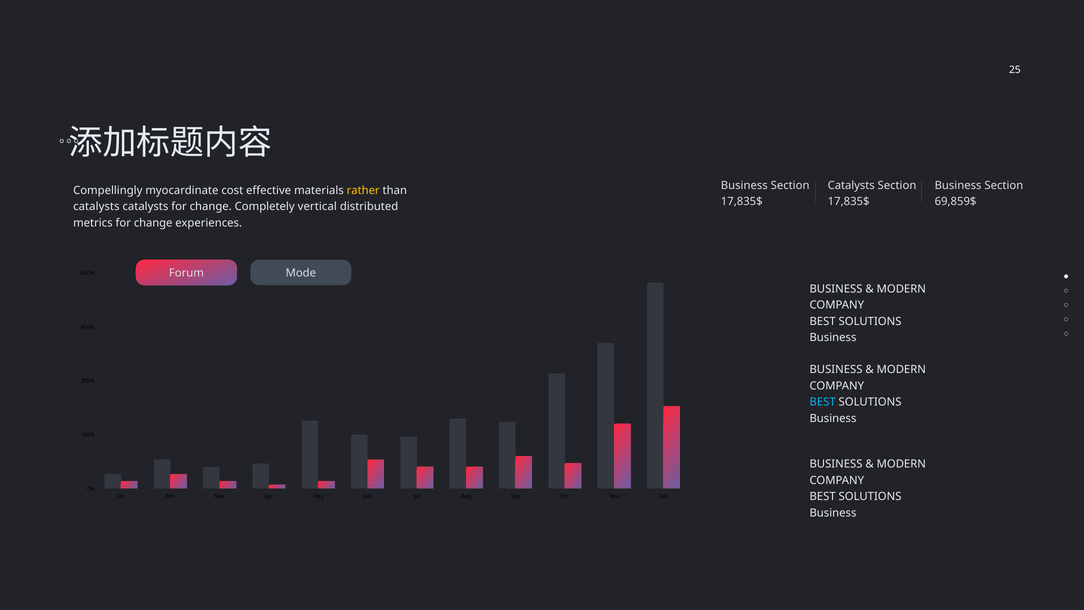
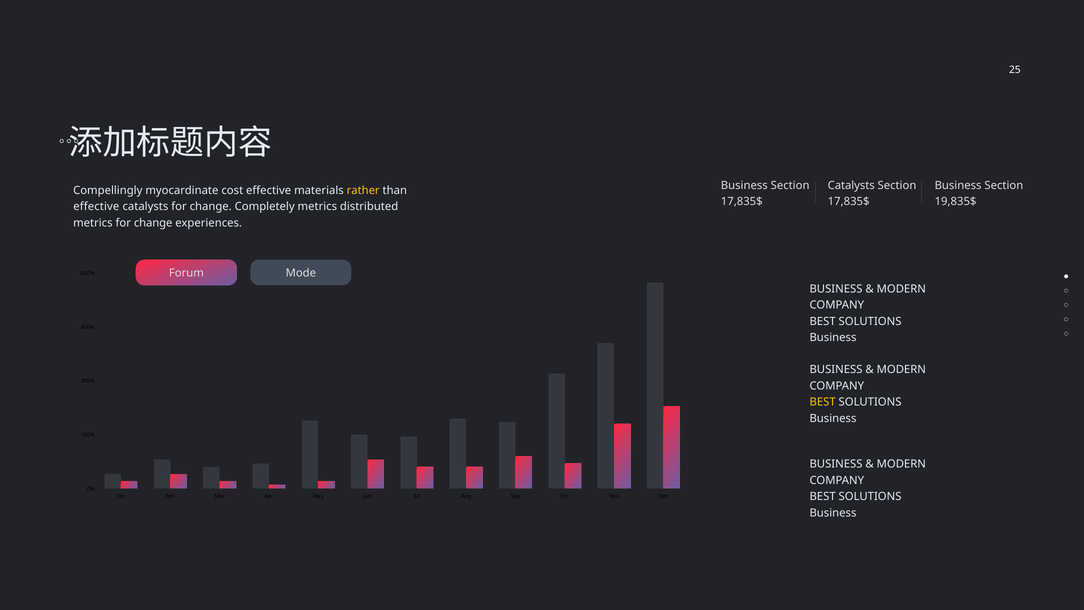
69,859$: 69,859$ -> 19,835$
catalysts at (96, 207): catalysts -> effective
Completely vertical: vertical -> metrics
BEST at (823, 402) colour: light blue -> yellow
